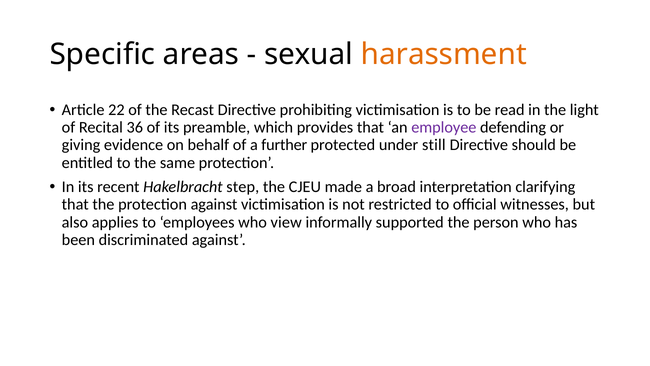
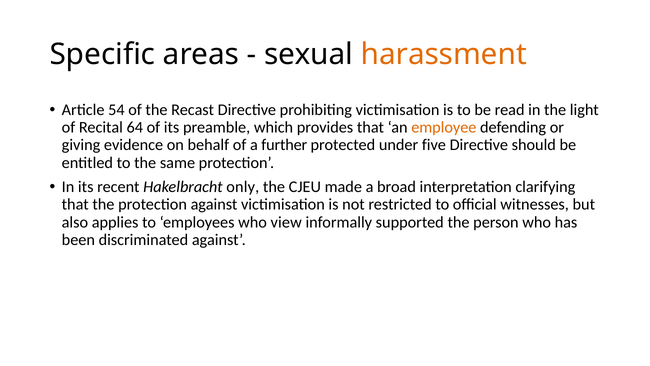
22: 22 -> 54
36: 36 -> 64
employee colour: purple -> orange
still: still -> five
step: step -> only
